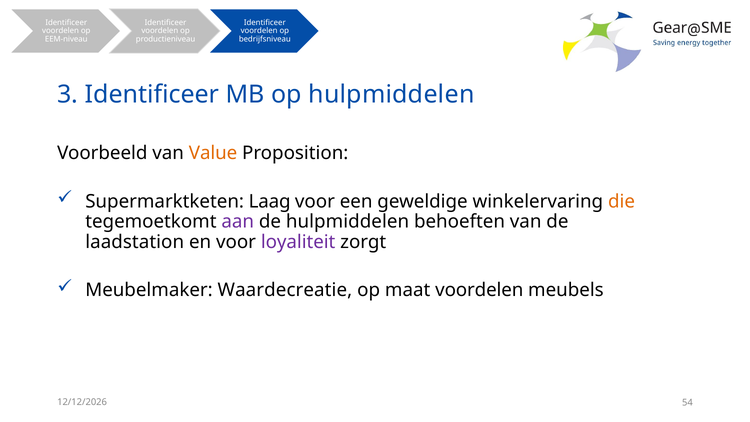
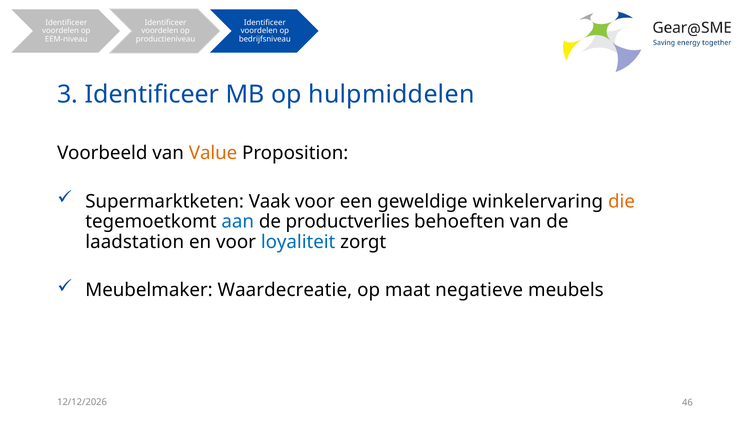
Laag: Laag -> Vaak
aan colour: purple -> blue
de hulpmiddelen: hulpmiddelen -> productverlies
loyaliteit colour: purple -> blue
maat voordelen: voordelen -> negatieve
54: 54 -> 46
